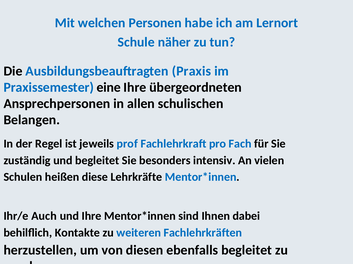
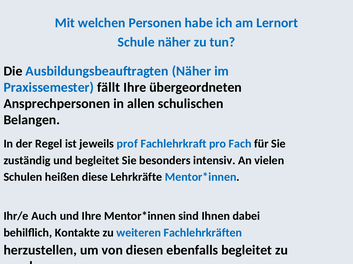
Ausbildungsbeauftragten Praxis: Praxis -> Näher
eine: eine -> fällt
